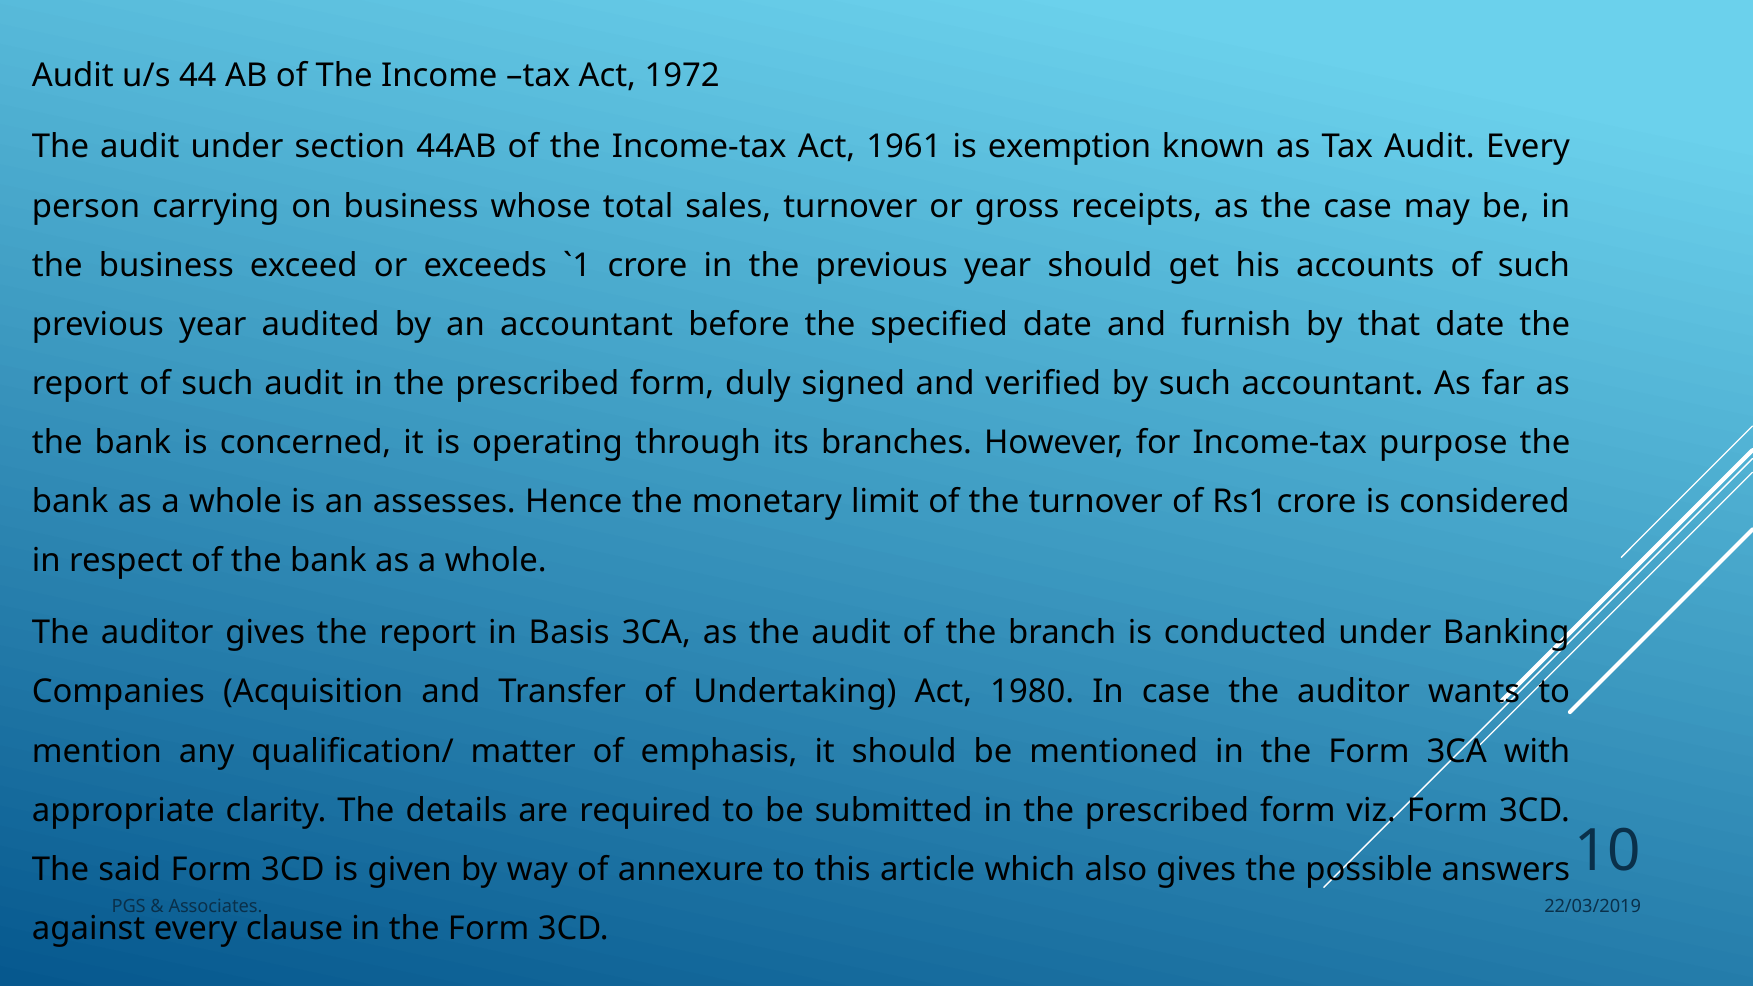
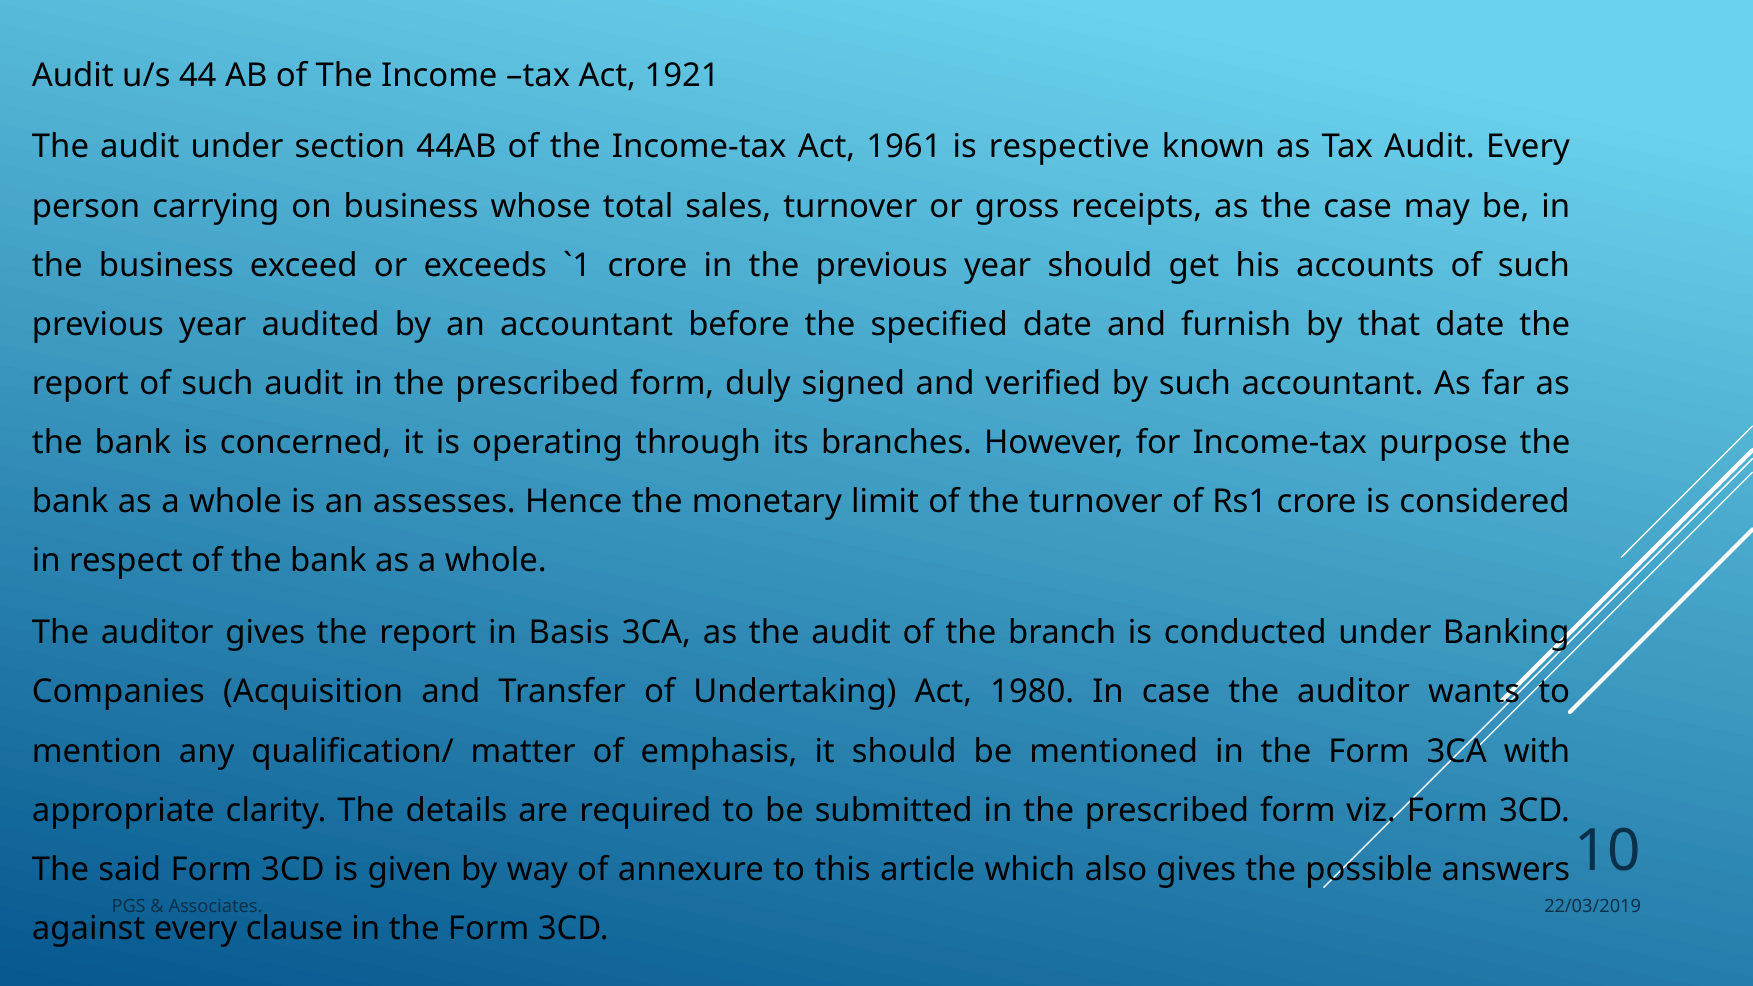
1972: 1972 -> 1921
exemption: exemption -> respective
